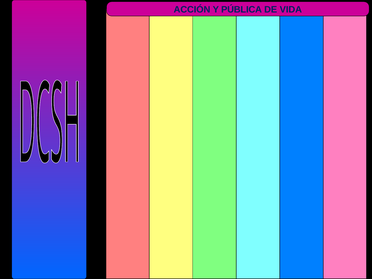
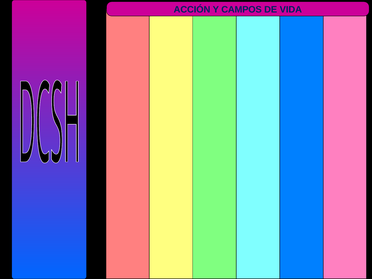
PÚBLICA: PÚBLICA -> CAMPOS
